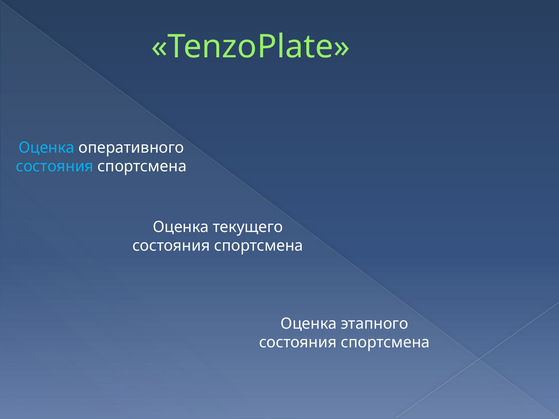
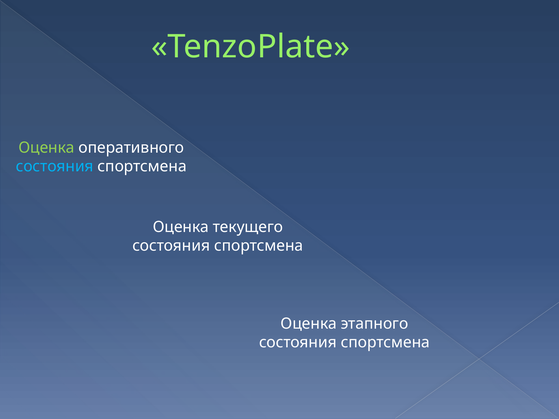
Оценка at (46, 148) colour: light blue -> light green
